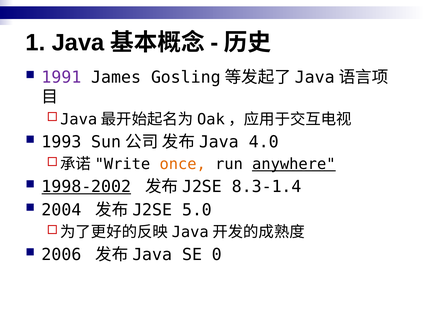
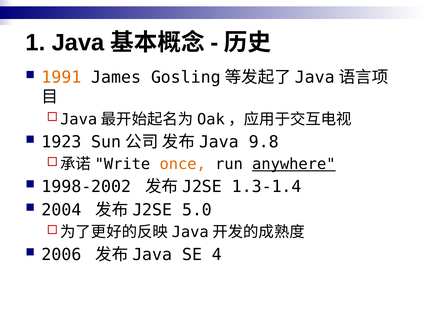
1991 colour: purple -> orange
1993: 1993 -> 1923
4.0: 4.0 -> 9.8
1998-2002 underline: present -> none
8.3-1.4: 8.3-1.4 -> 1.3-1.4
0: 0 -> 4
